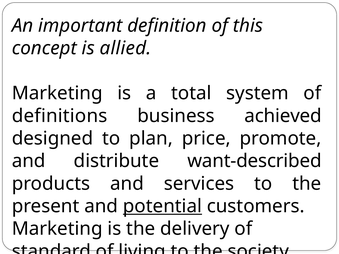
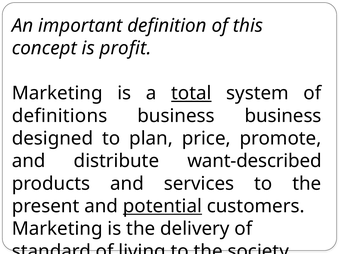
allied: allied -> profit
total underline: none -> present
business achieved: achieved -> business
